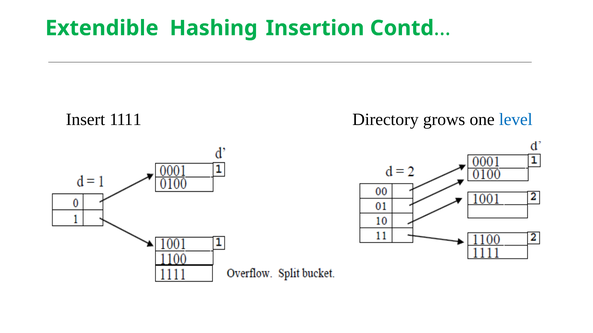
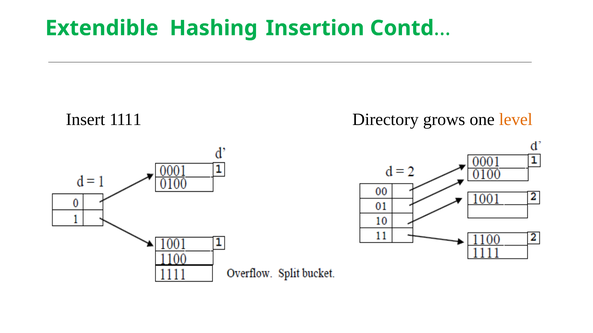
level colour: blue -> orange
